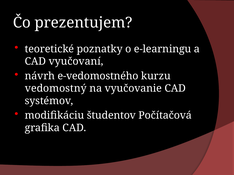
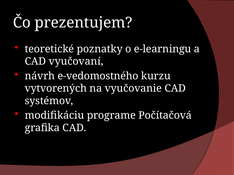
vedomostný: vedomostný -> vytvorených
študentov: študentov -> programe
